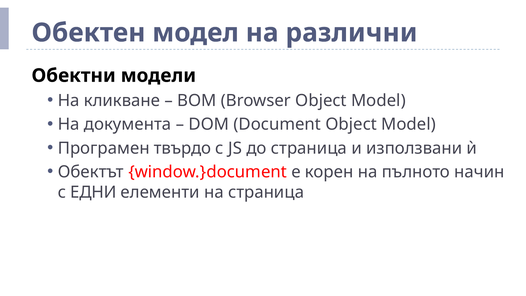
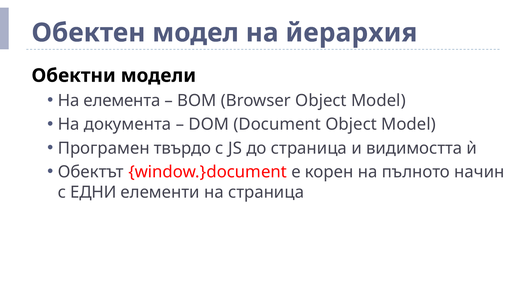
различни: различни -> йерархия
кликване: кликване -> елемента
използвани: използвани -> видимостта
